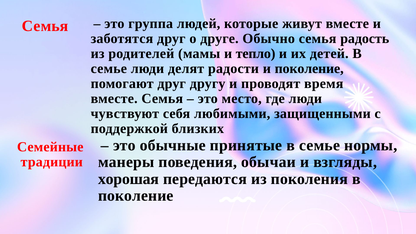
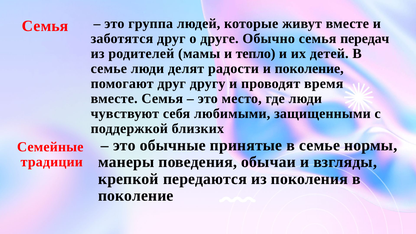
радость: радость -> передач
хорошая: хорошая -> крепкой
